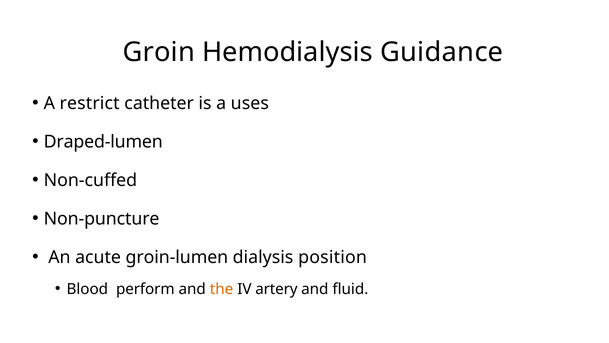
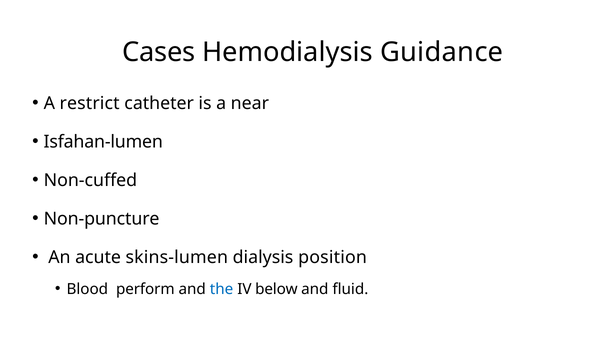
Groin: Groin -> Cases
uses: uses -> near
Draped-lumen: Draped-lumen -> Isfahan-lumen
groin-lumen: groin-lumen -> skins-lumen
the colour: orange -> blue
artery: artery -> below
